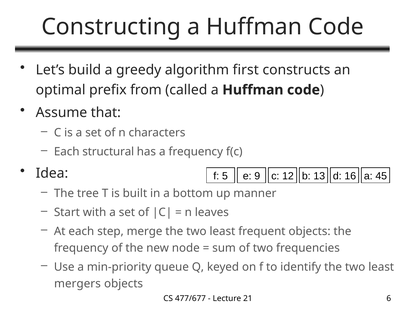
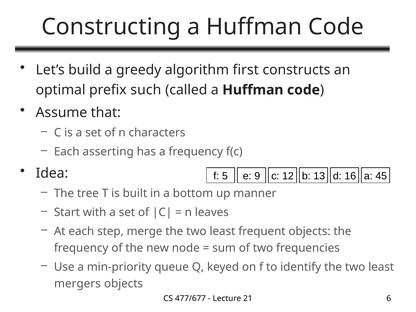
from: from -> such
structural: structural -> asserting
